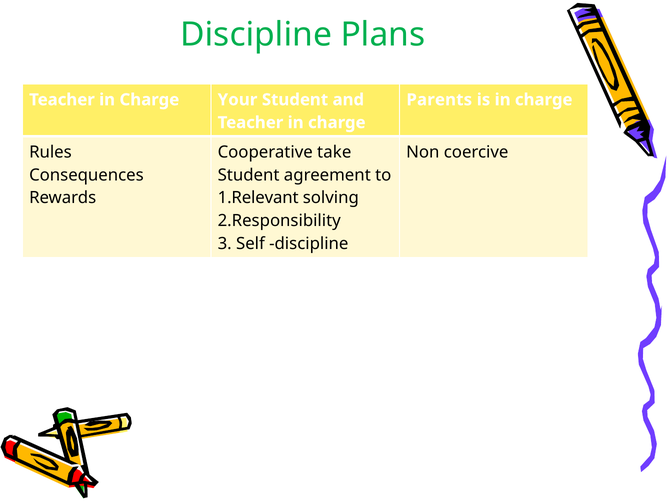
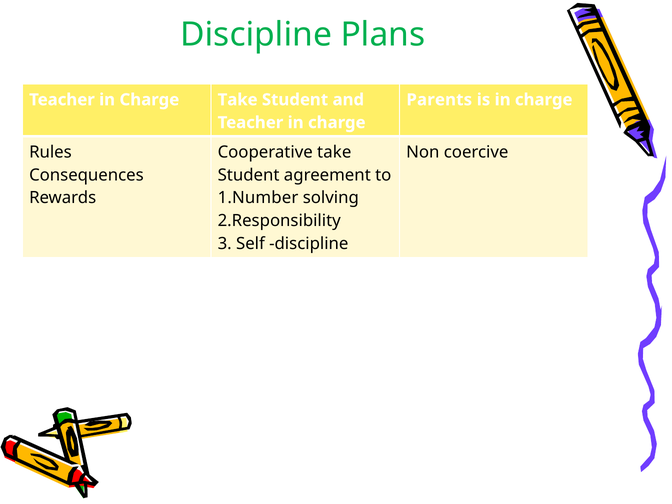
Charge Your: Your -> Take
1.Relevant: 1.Relevant -> 1.Number
